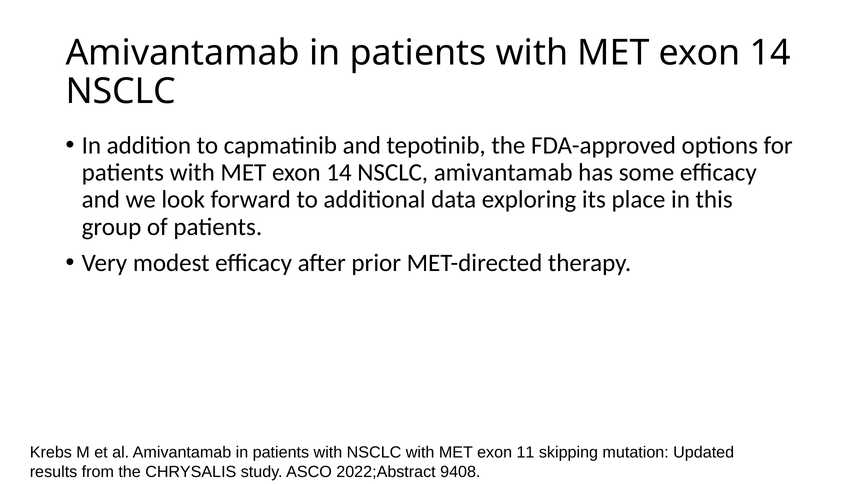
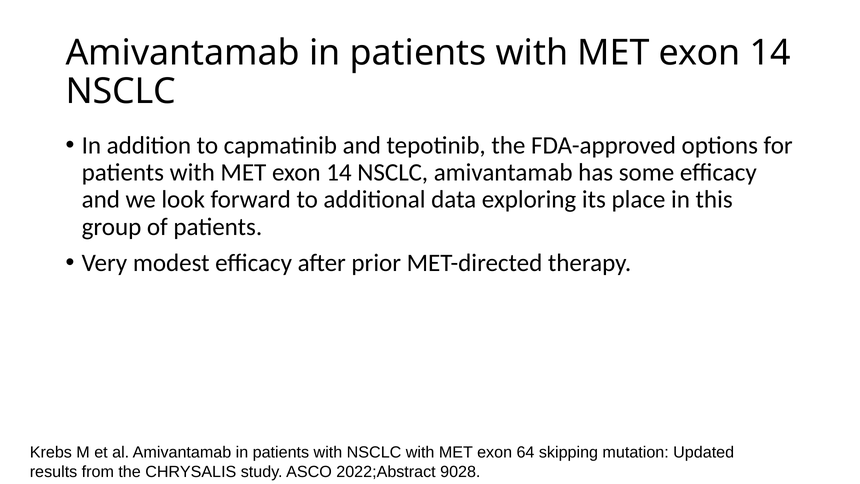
11: 11 -> 64
9408: 9408 -> 9028
